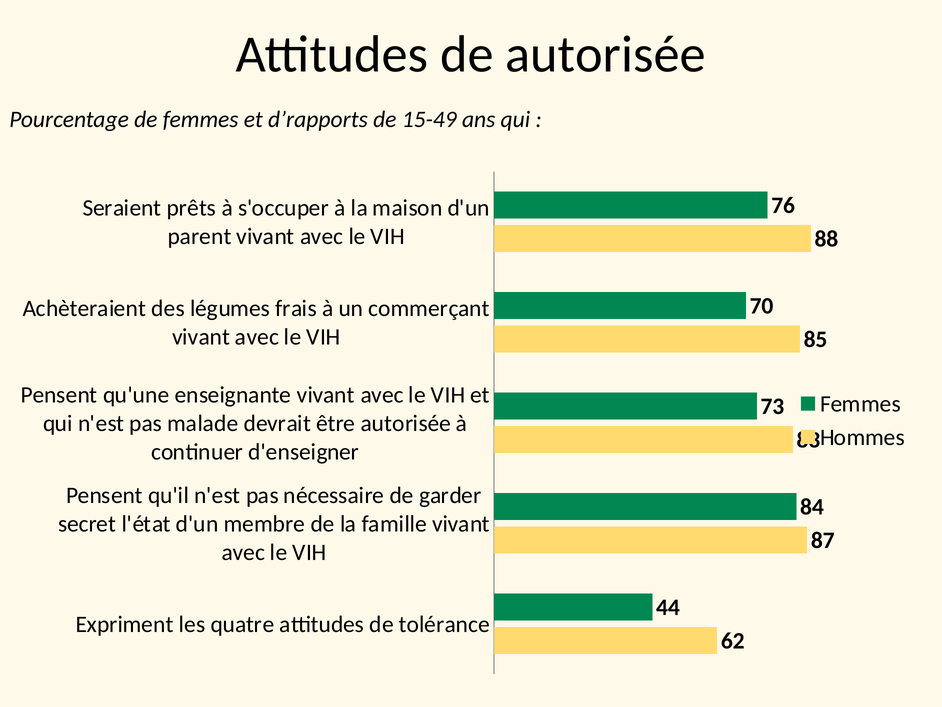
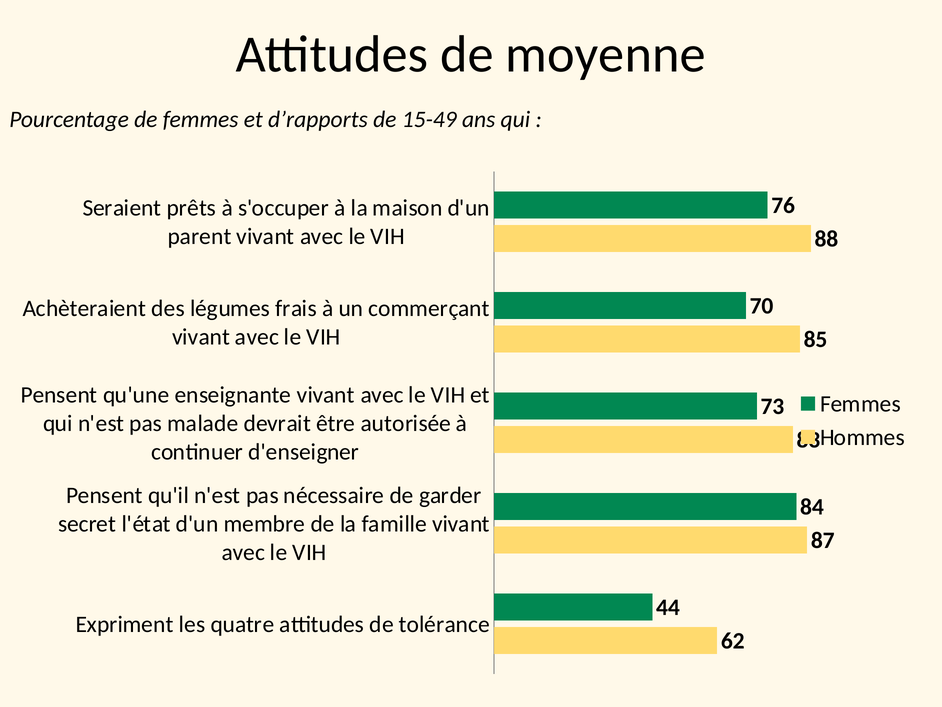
de autorisée: autorisée -> moyenne
